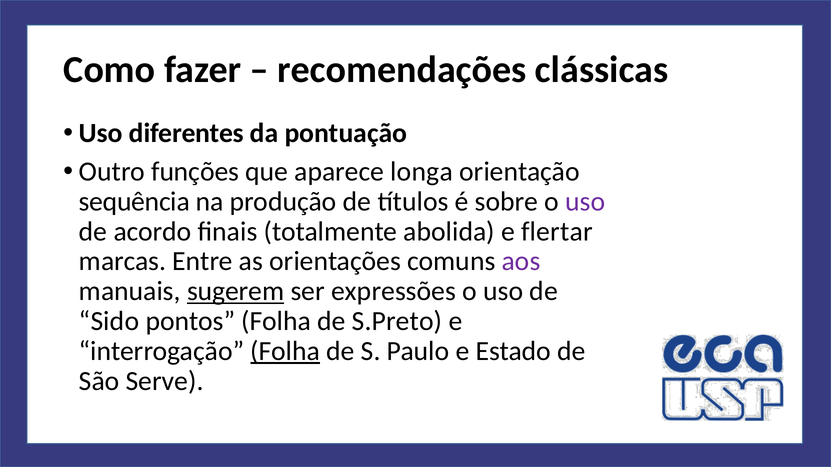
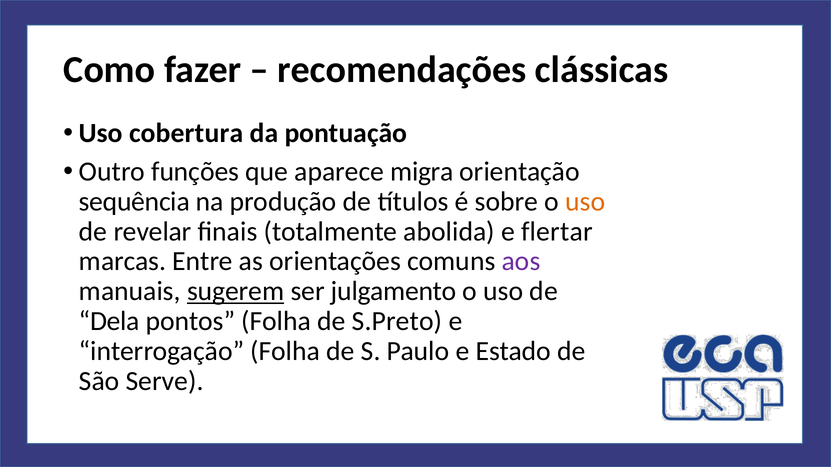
diferentes: diferentes -> cobertura
longa: longa -> migra
uso at (585, 202) colour: purple -> orange
acordo: acordo -> revelar
expressões: expressões -> julgamento
Sido: Sido -> Dela
Folha at (285, 351) underline: present -> none
